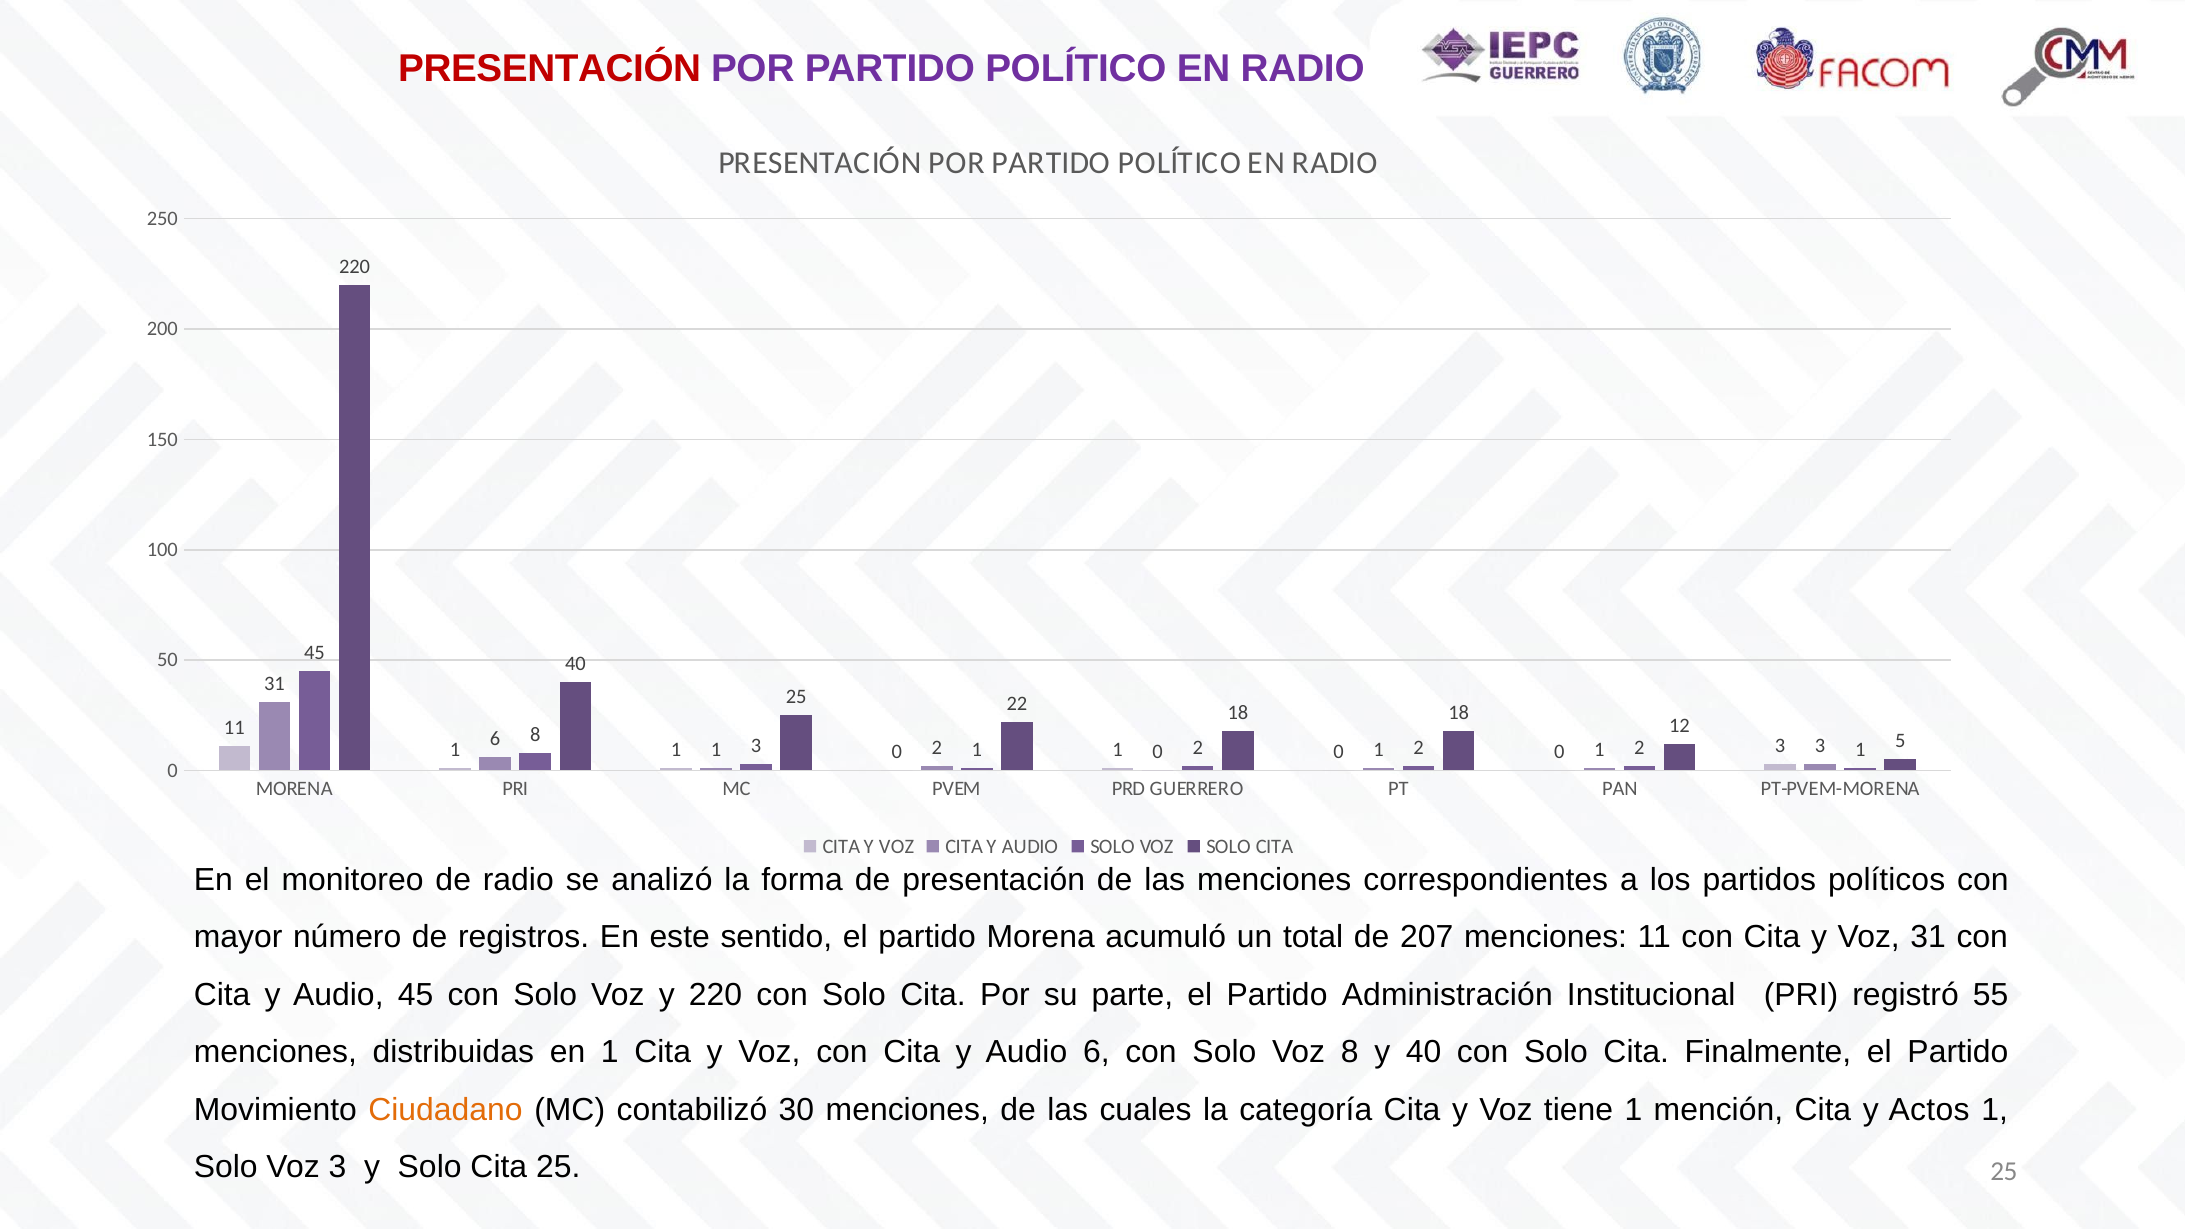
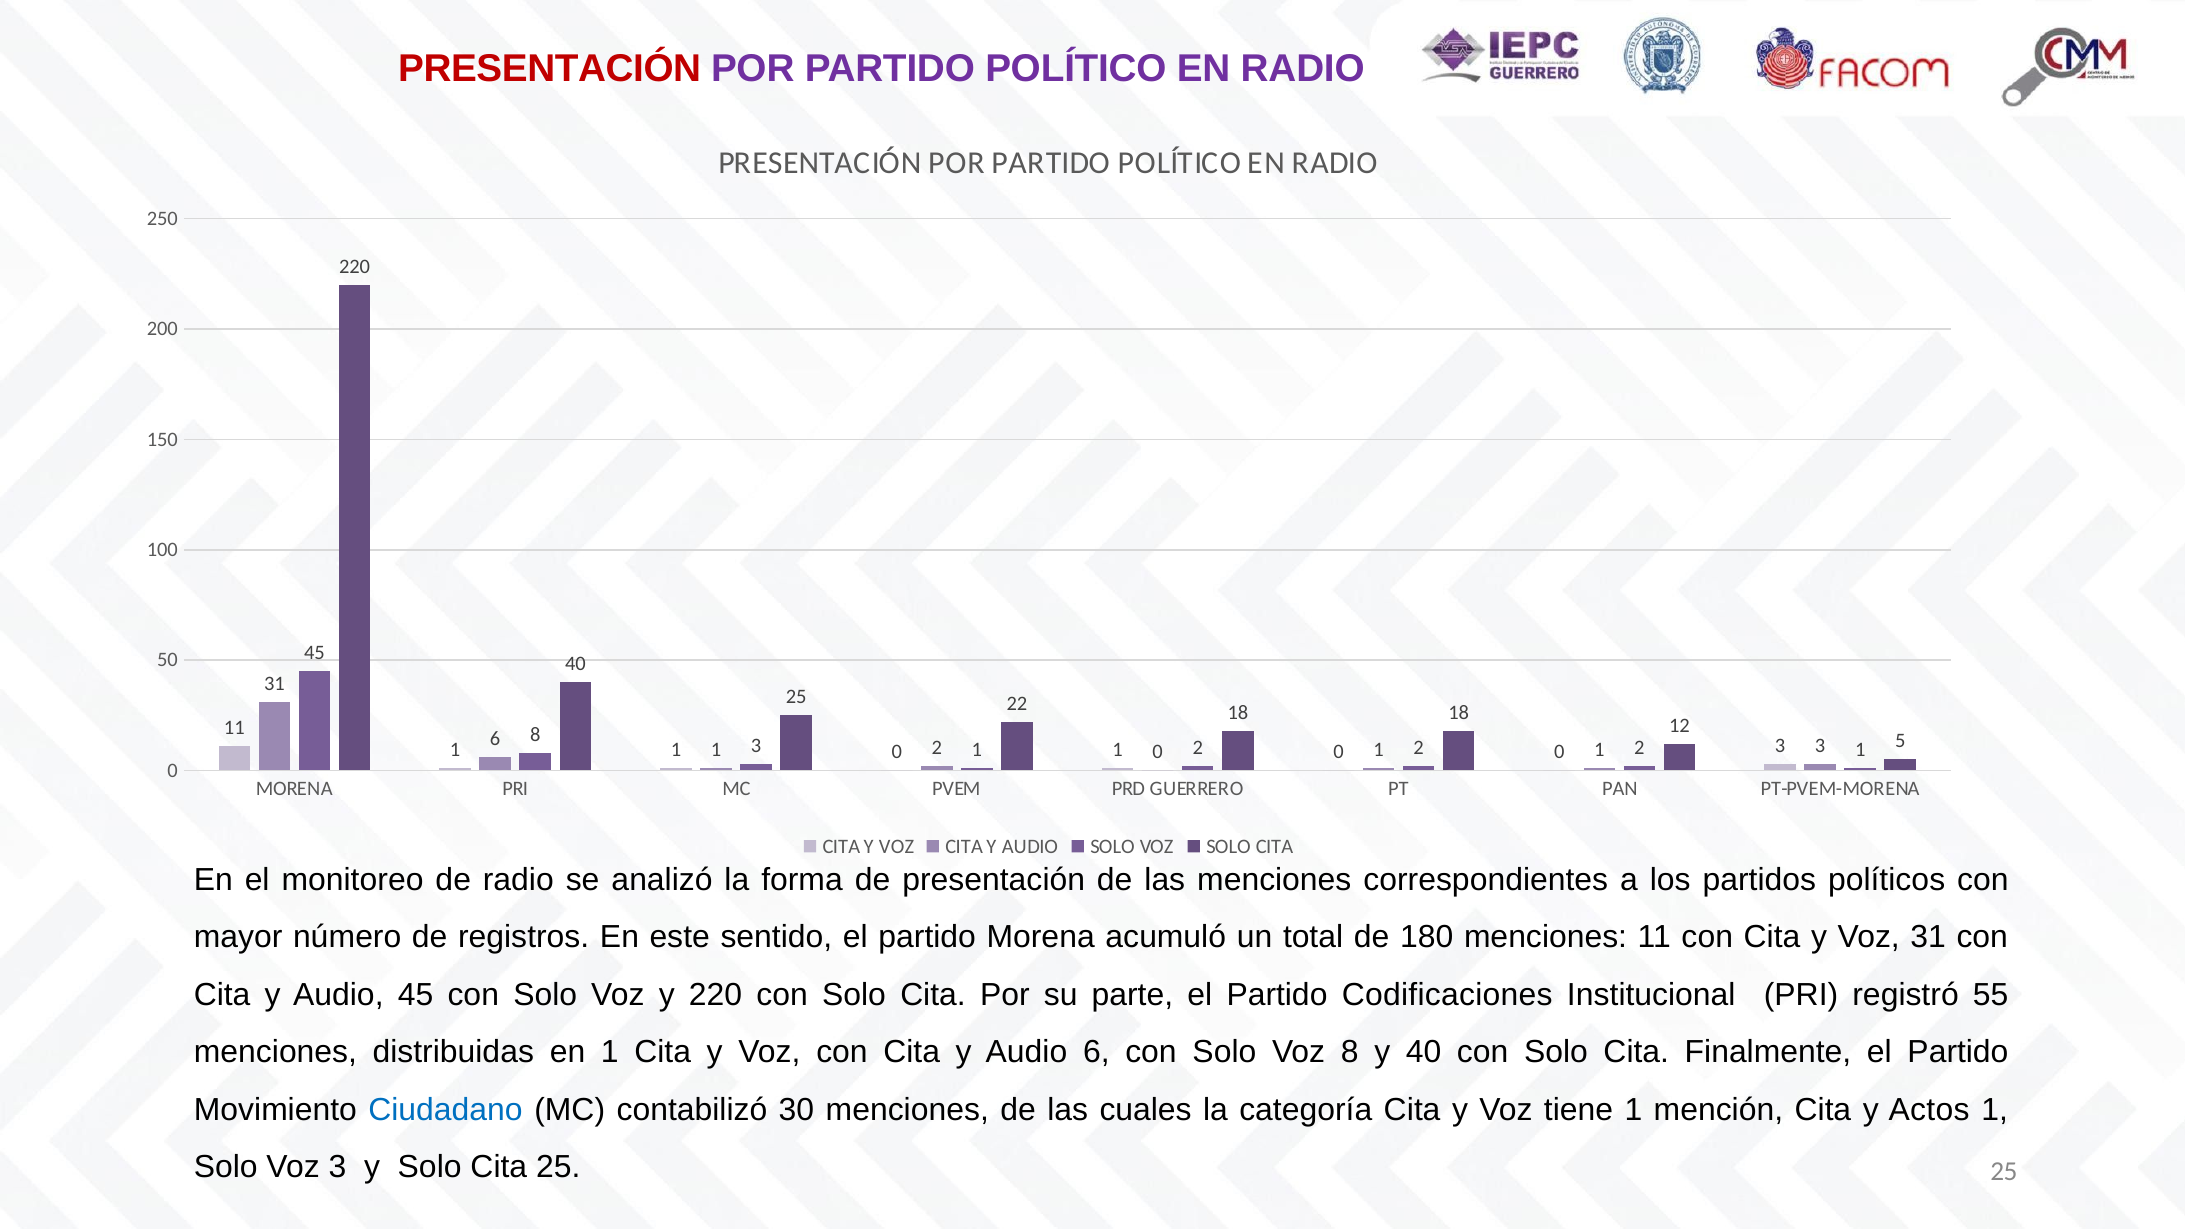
207: 207 -> 180
Administración: Administración -> Codificaciones
Ciudadano colour: orange -> blue
